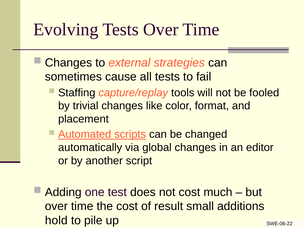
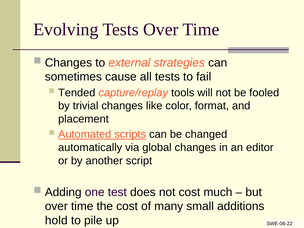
Staffing: Staffing -> Tended
result: result -> many
